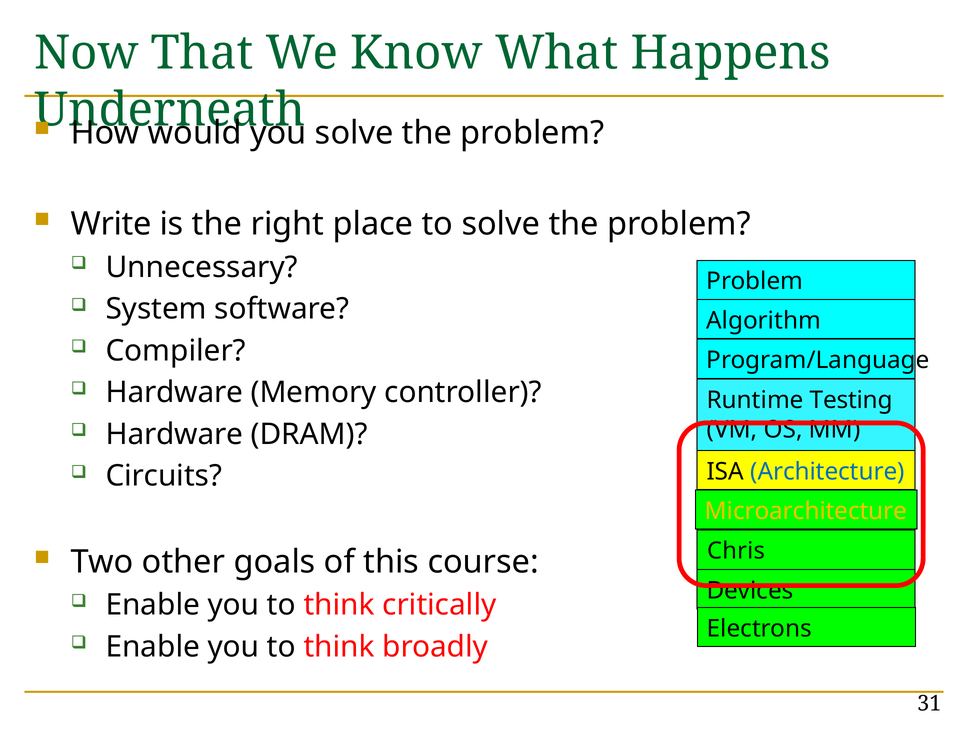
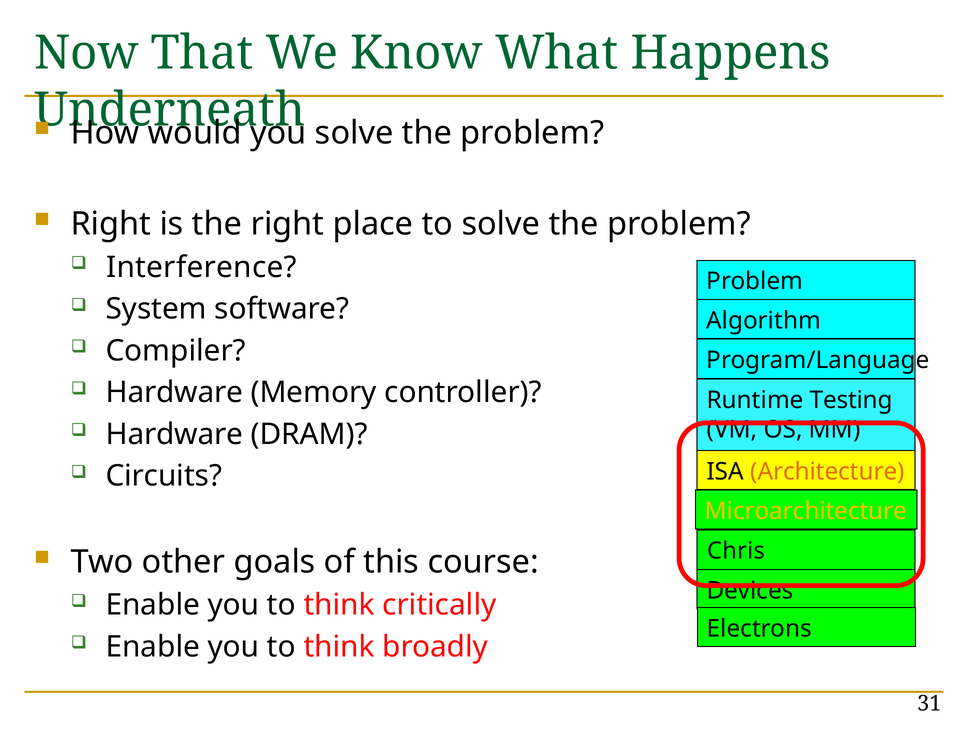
Write at (111, 224): Write -> Right
Unnecessary: Unnecessary -> Interference
Architecture colour: blue -> orange
